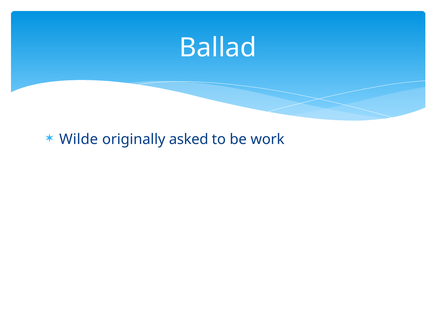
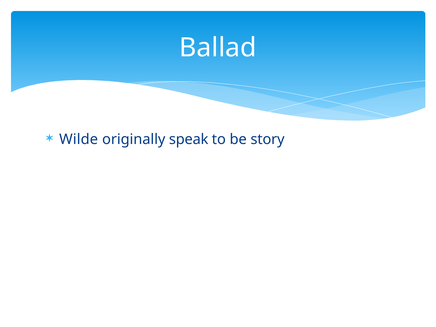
asked: asked -> speak
work: work -> story
